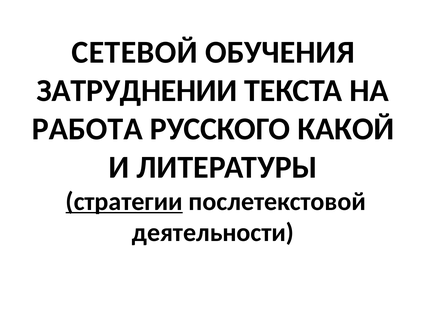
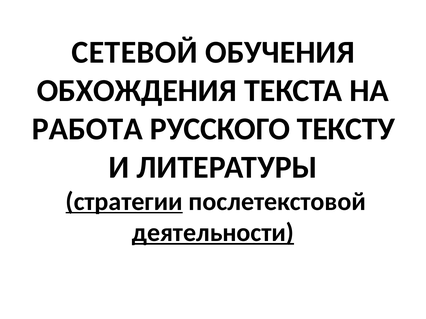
ЗАТРУДНЕНИИ: ЗАТРУДНЕНИИ -> ОБХОЖДЕНИЯ
КАКОЙ: КАКОЙ -> ТЕКСТУ
деятельности underline: none -> present
